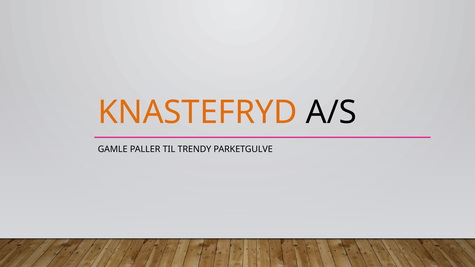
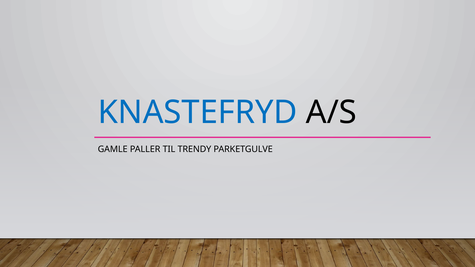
KNASTEFRYD colour: orange -> blue
